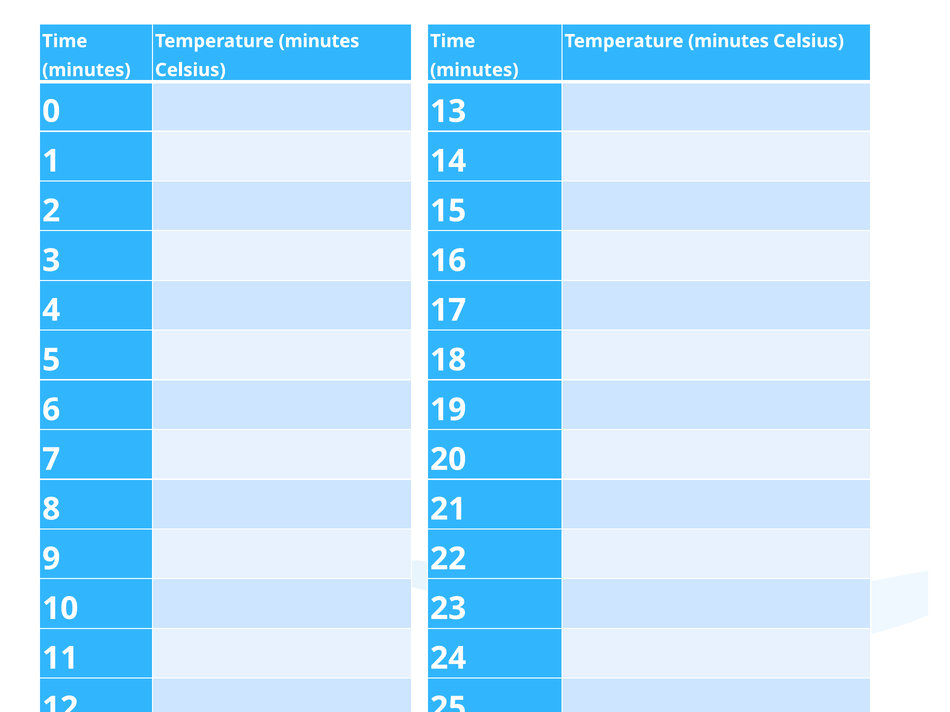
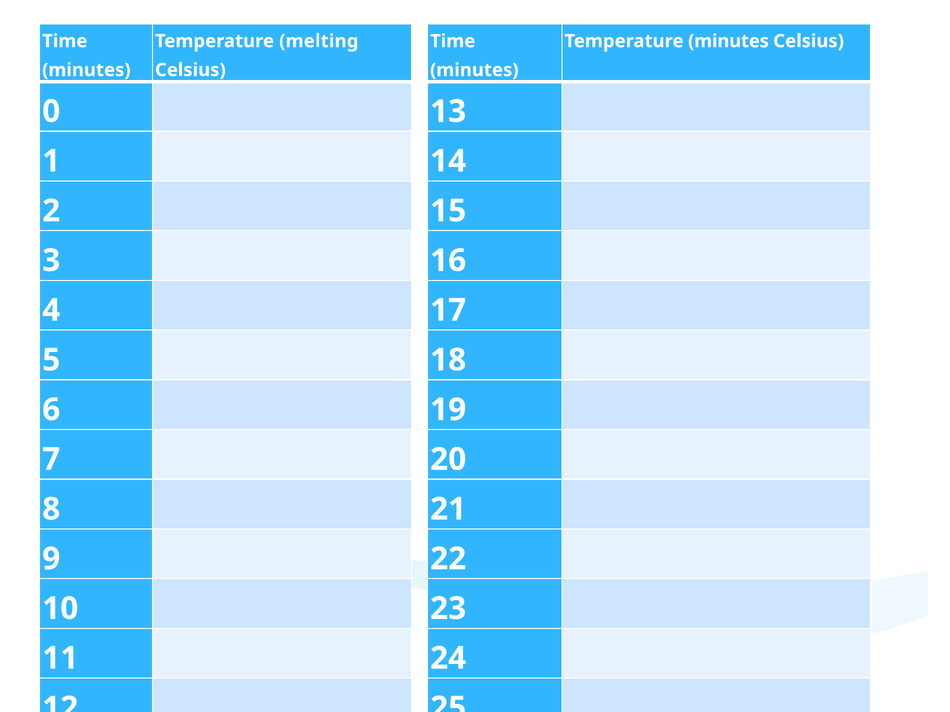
minutes at (319, 41): minutes -> melting
